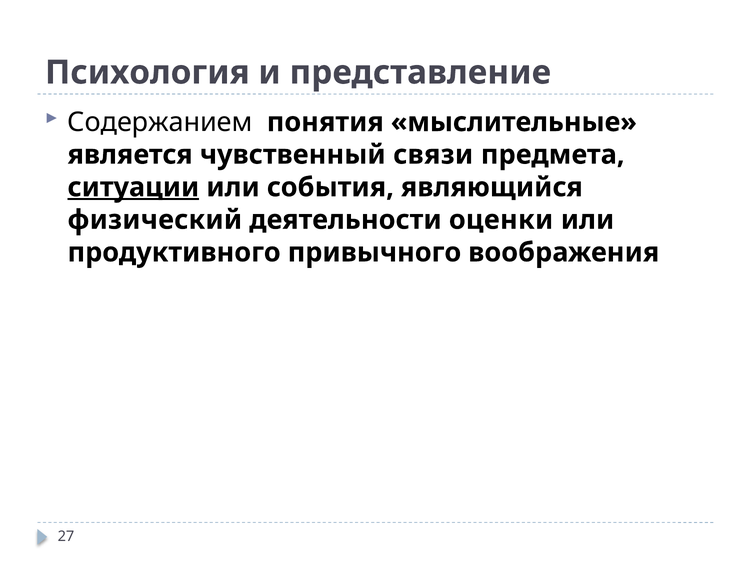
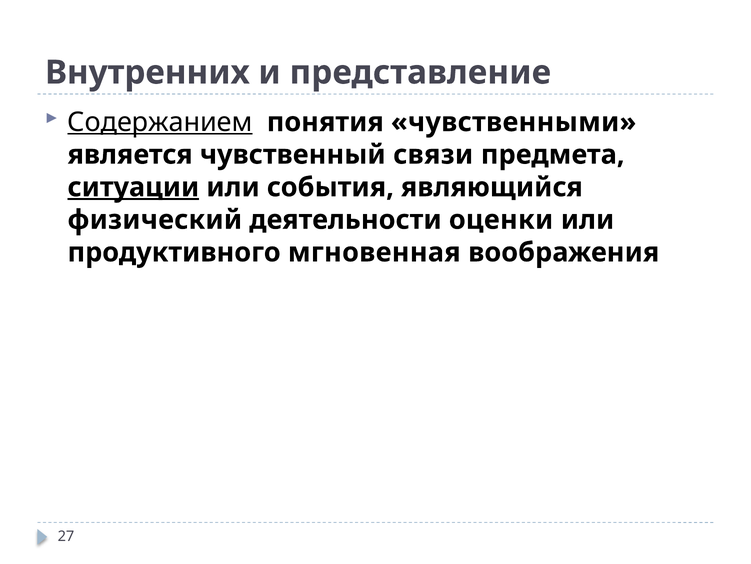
Психология: Психология -> Внутренних
Содержанием underline: none -> present
мыслительные: мыслительные -> чувственными
привычного: привычного -> мгновенная
